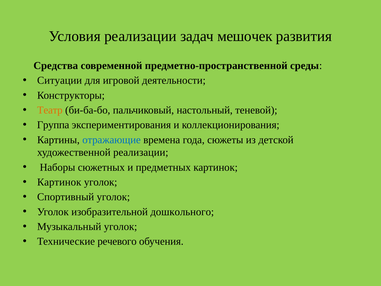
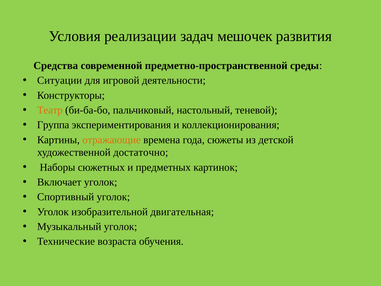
отражающие colour: blue -> orange
художественной реализации: реализации -> достаточно
Картинок at (59, 182): Картинок -> Включает
дошкольного: дошкольного -> двигательная
речевого: речевого -> возраста
